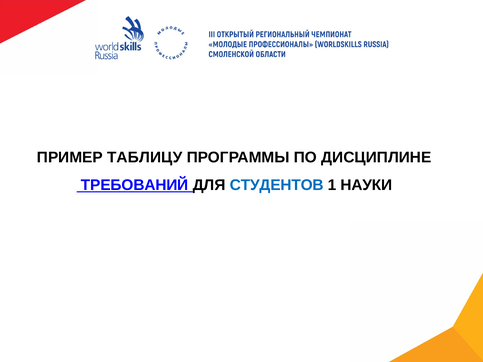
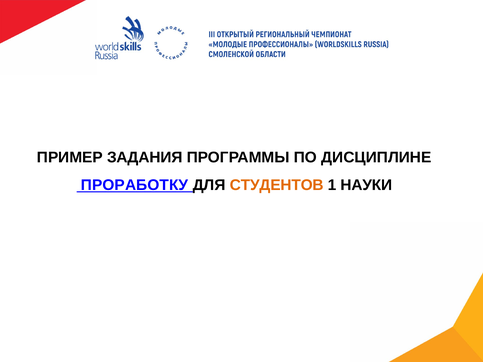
ТАБЛИЦУ: ТАБЛИЦУ -> ЗАДАНИЯ
ТРЕБОВАНИЙ: ТРЕБОВАНИЙ -> ПРОРАБОТКУ
СТУДЕНТОВ colour: blue -> orange
